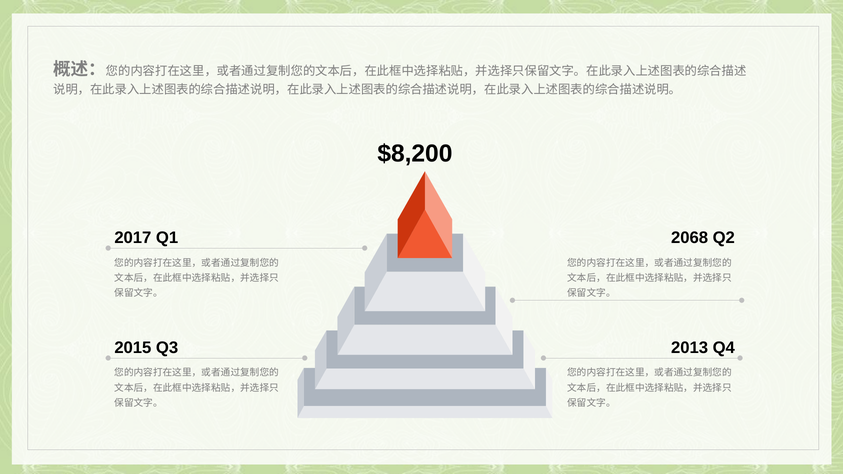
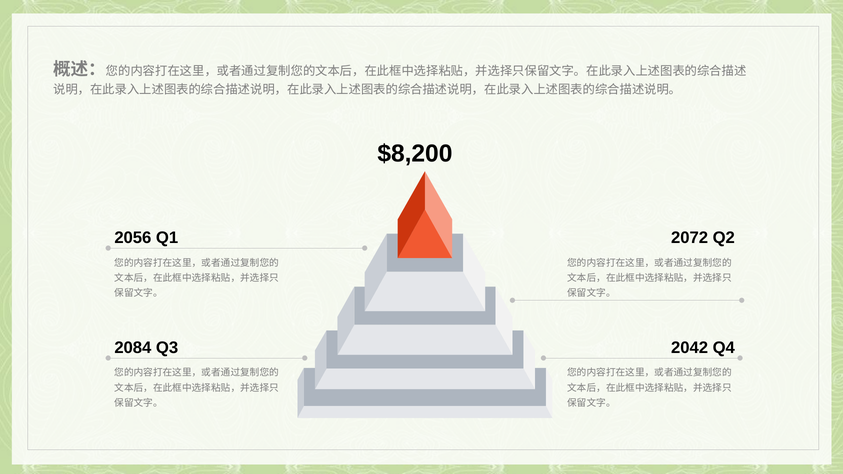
2017: 2017 -> 2056
2068: 2068 -> 2072
2015: 2015 -> 2084
2013: 2013 -> 2042
